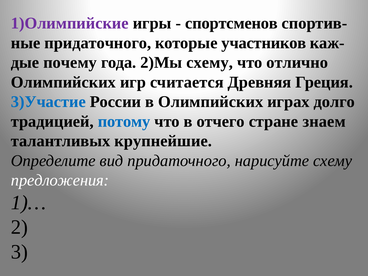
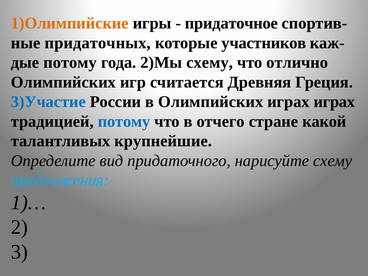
1)Олимпийские colour: purple -> orange
спортсменов: спортсменов -> придаточное
придаточного at (98, 43): придаточного -> придаточных
почему at (70, 63): почему -> потому
играх долго: долго -> играх
знаем: знаем -> какой
предложения colour: white -> light blue
